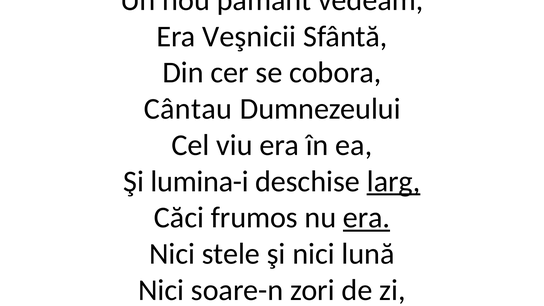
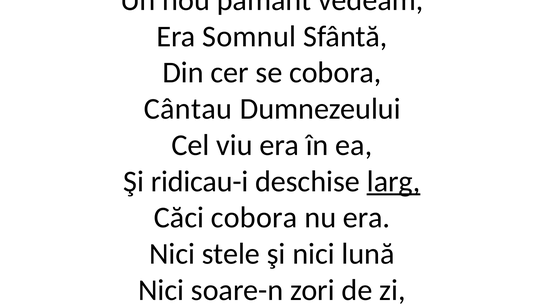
Veşnicii: Veşnicii -> Somnul
lumina-i: lumina-i -> ridicau-i
Căci frumos: frumos -> cobora
era at (367, 218) underline: present -> none
